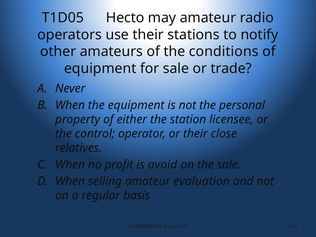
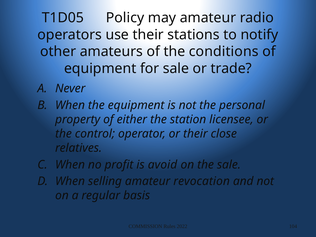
Hecto: Hecto -> Policy
evaluation: evaluation -> revocation
